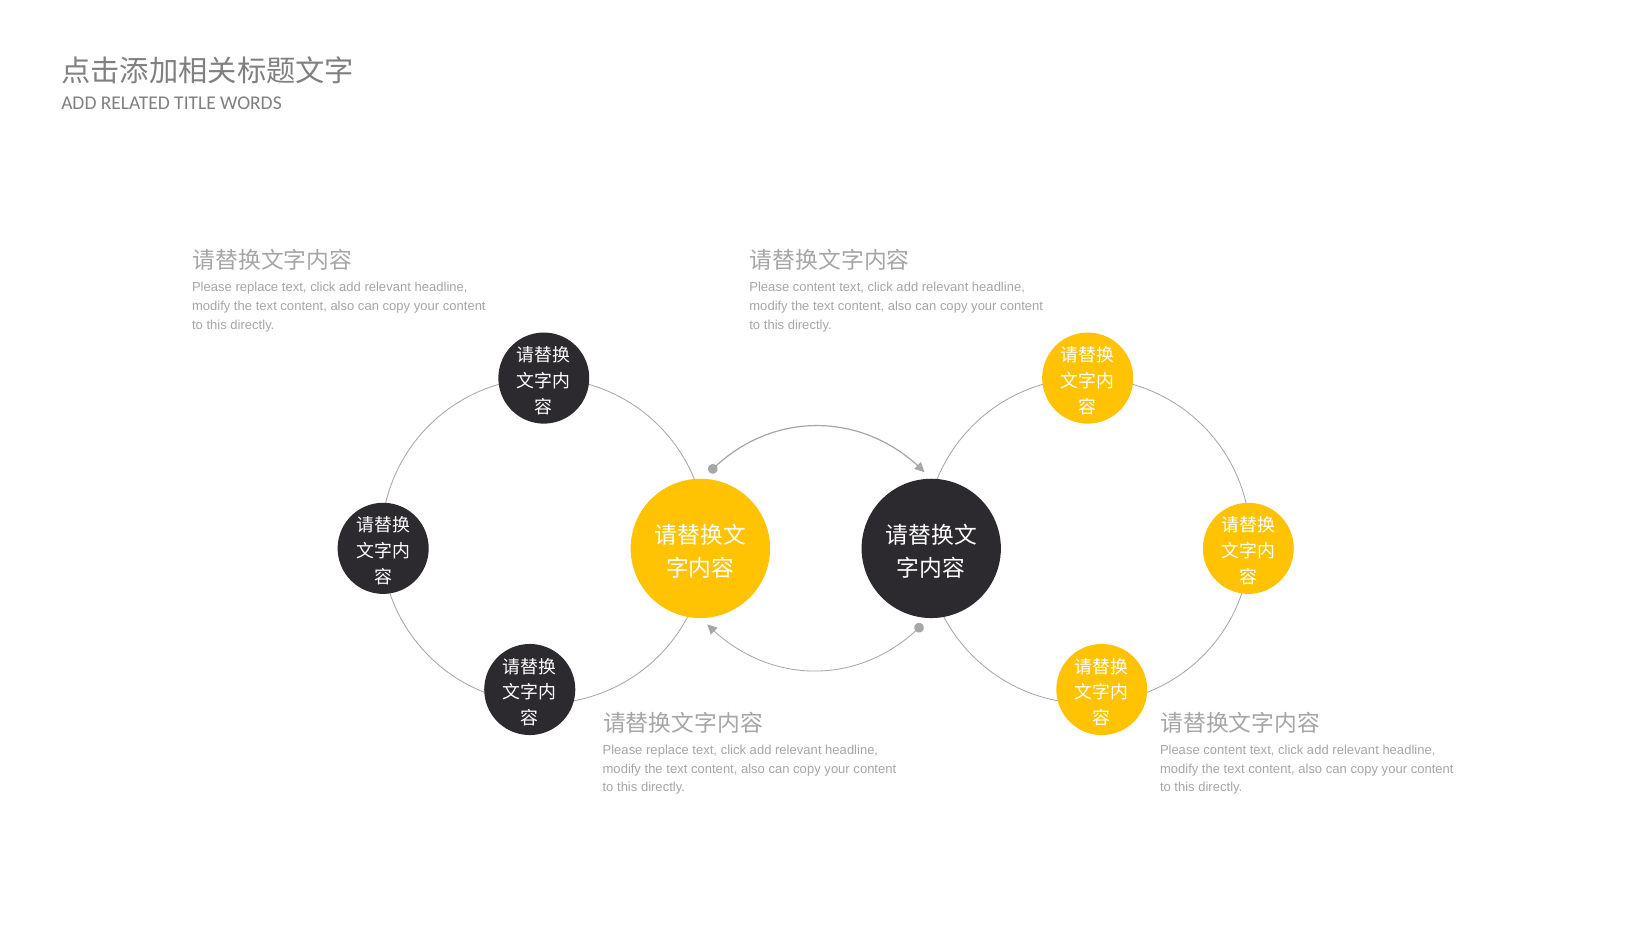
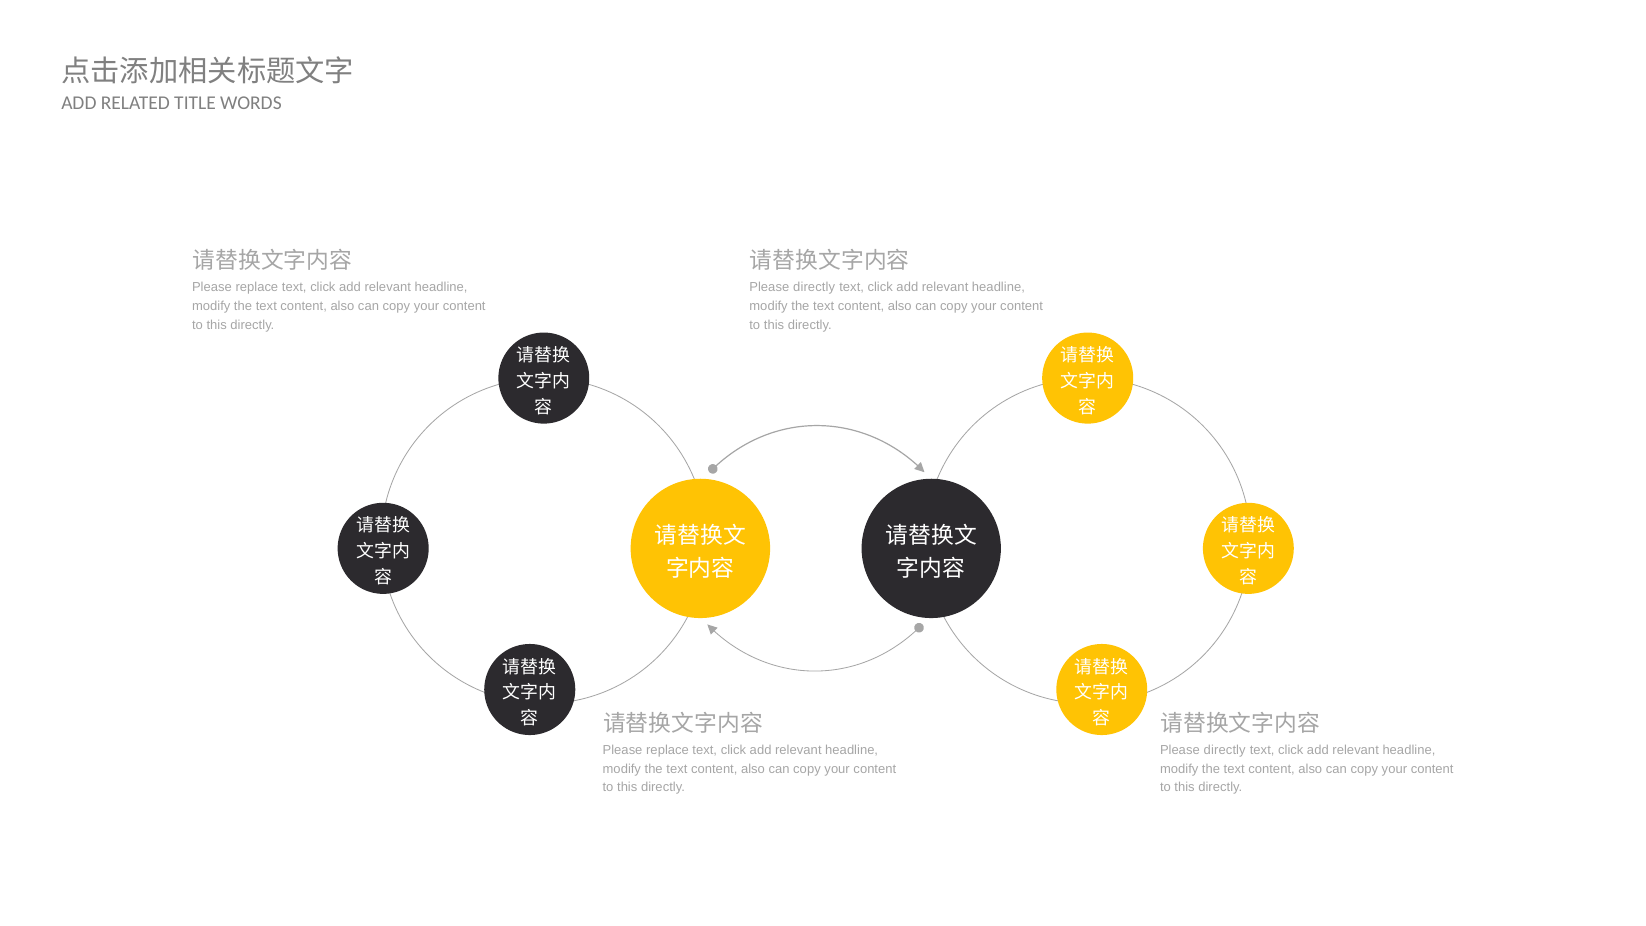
content at (814, 287): content -> directly
content at (1225, 750): content -> directly
